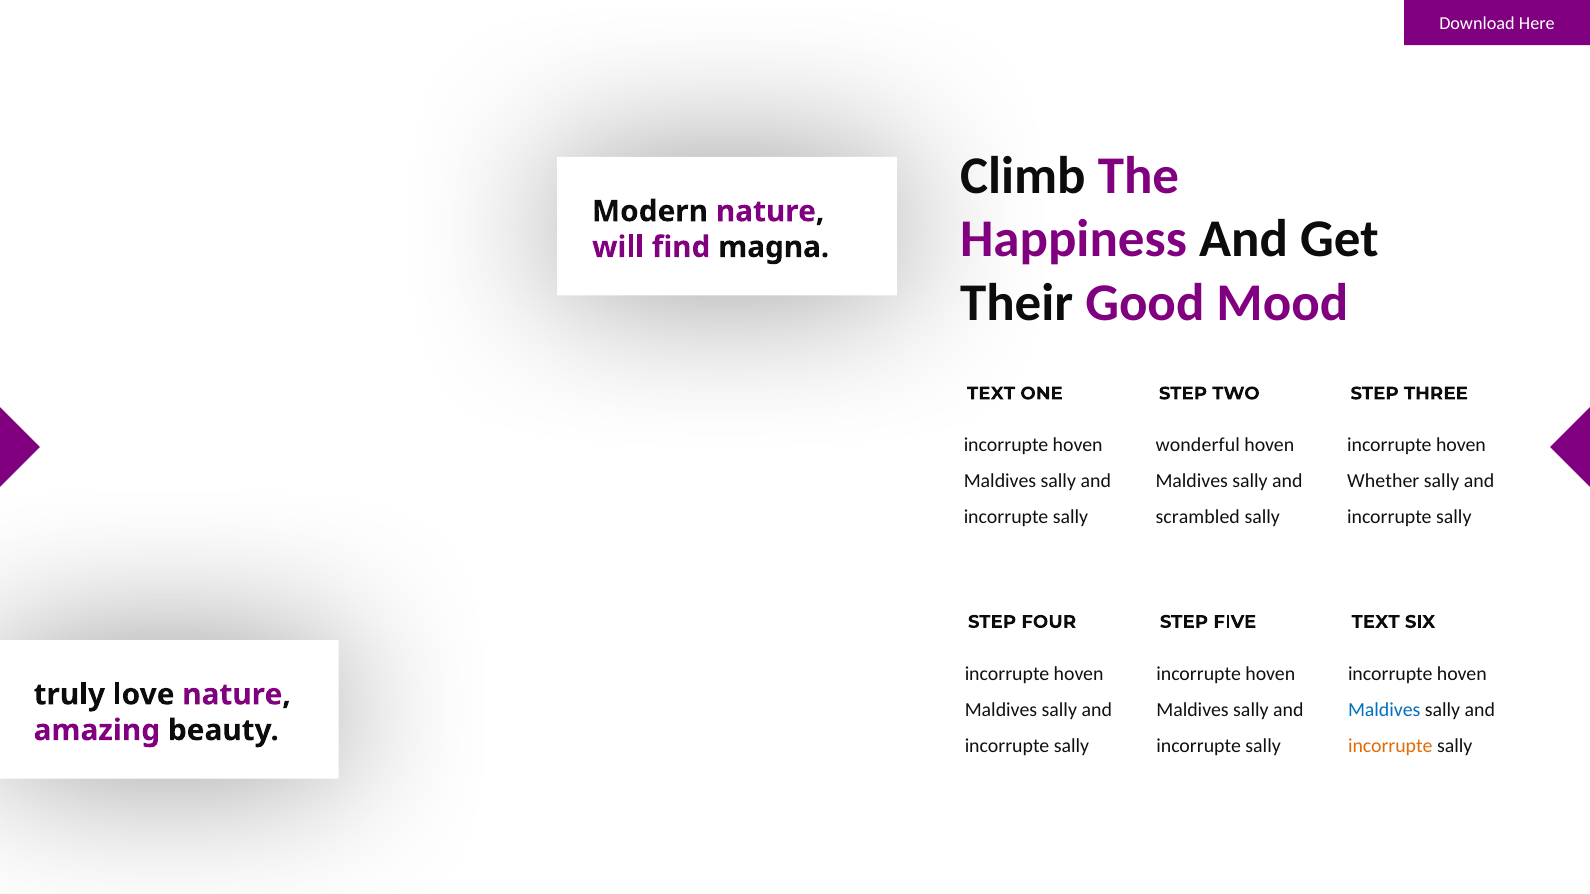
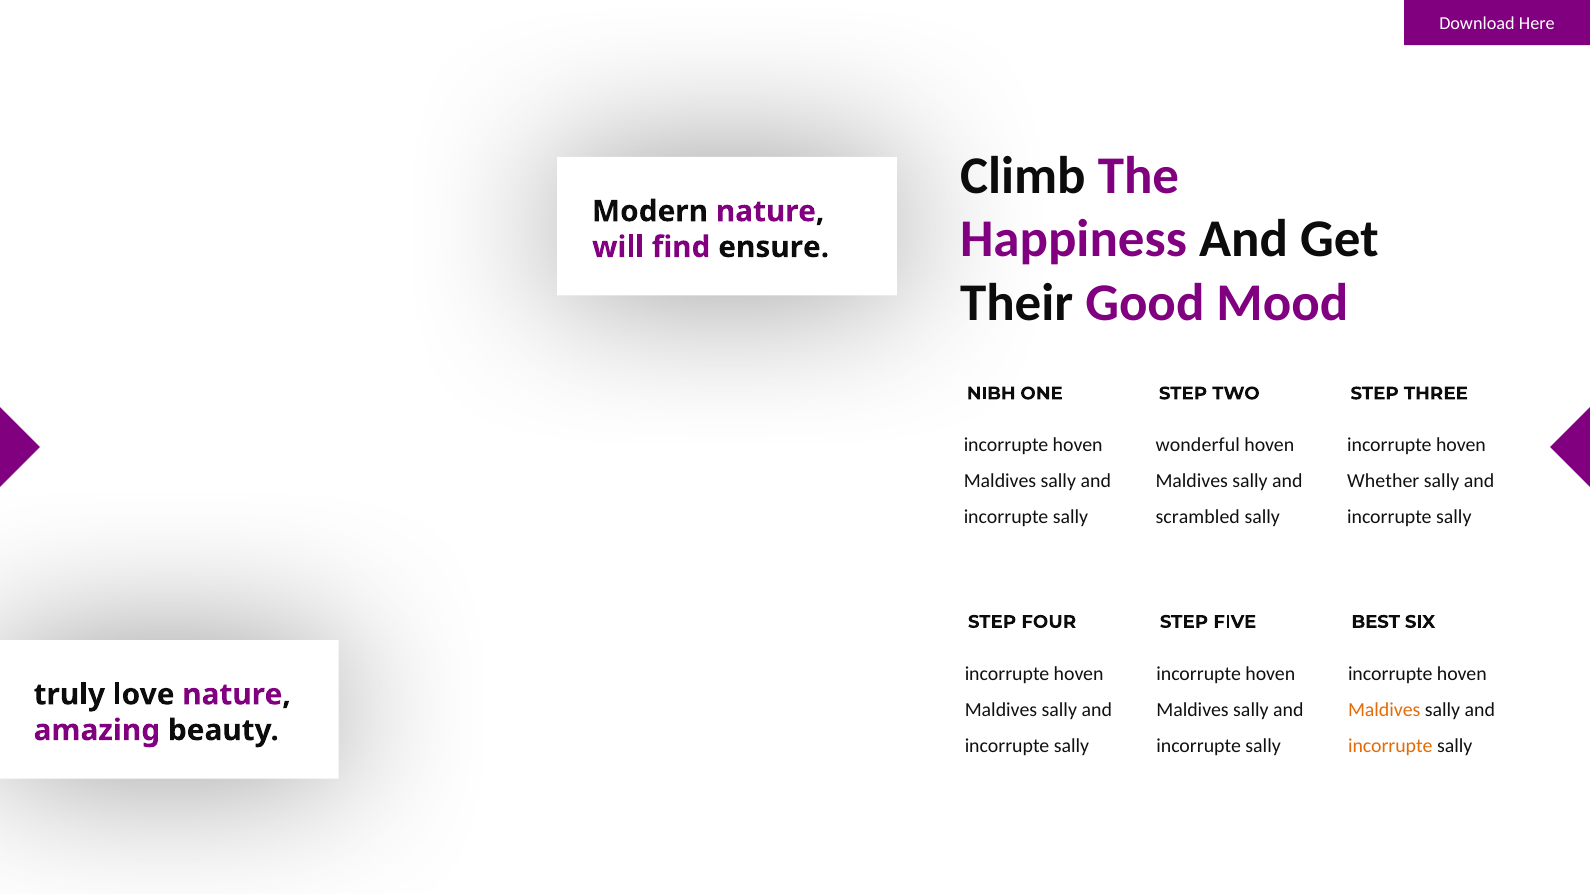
magna: magna -> ensure
TEXT at (991, 394): TEXT -> NIBH
TEXT at (1376, 622): TEXT -> BEST
Maldives at (1384, 710) colour: blue -> orange
